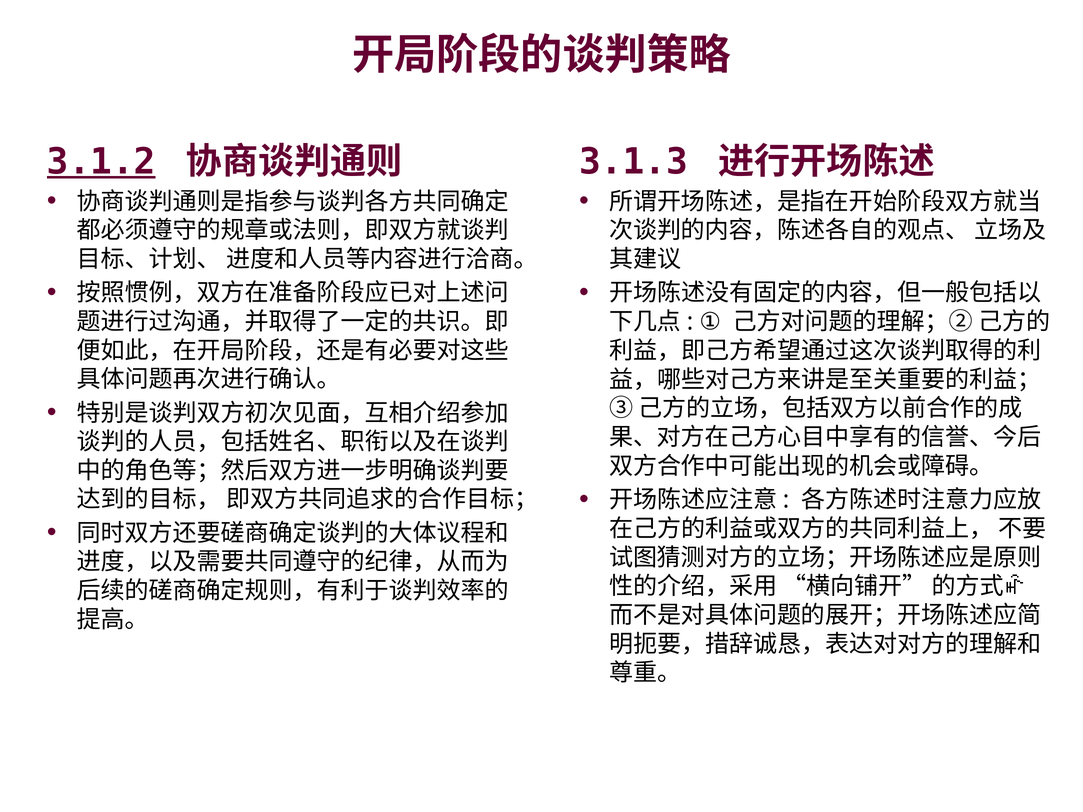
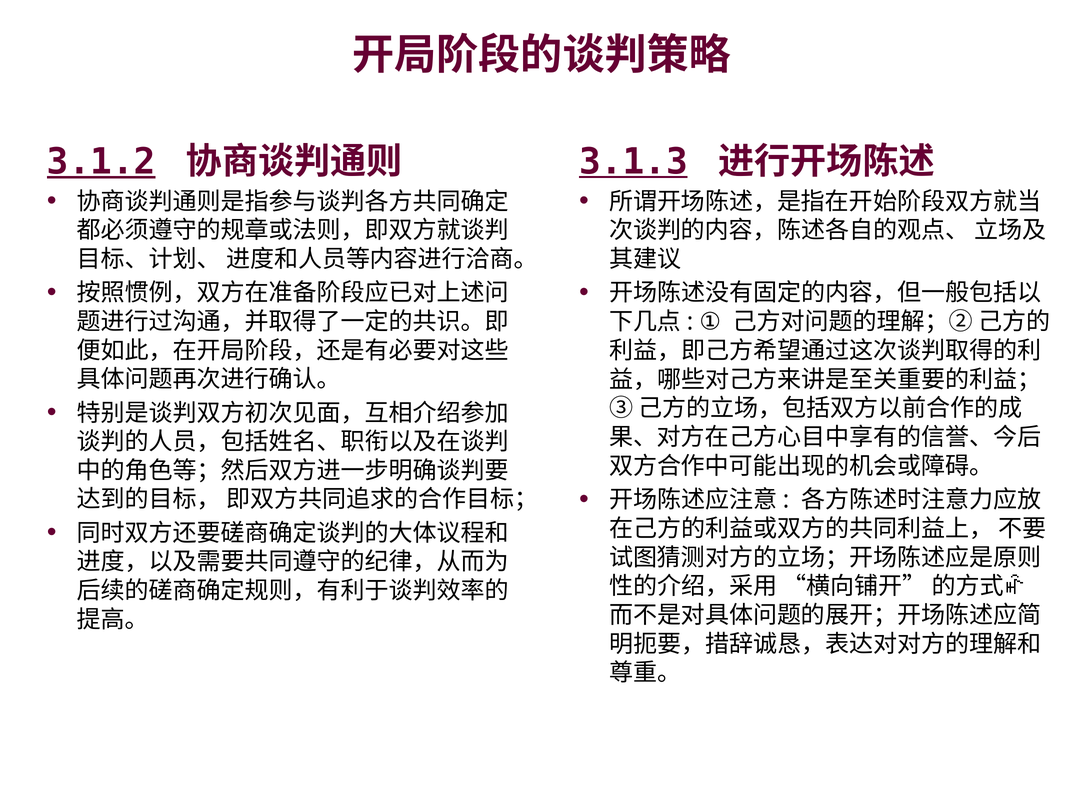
3.1.3 underline: none -> present
